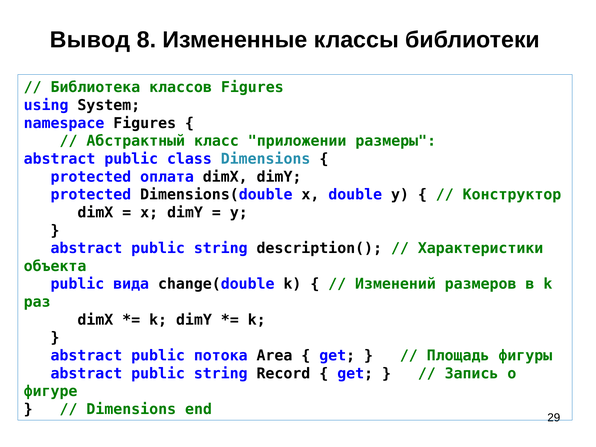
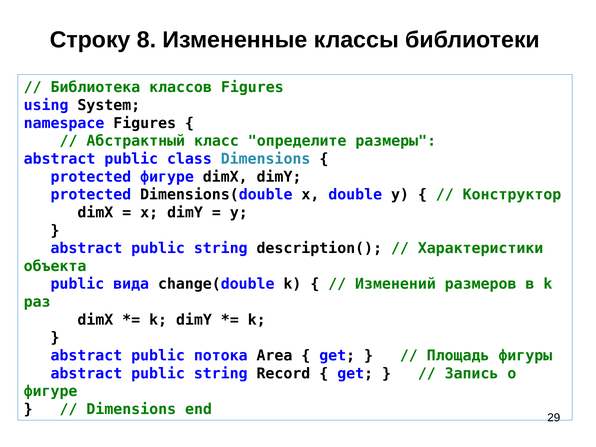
Вывод: Вывод -> Строку
приложении: приложении -> определите
protected оплата: оплата -> фигуре
